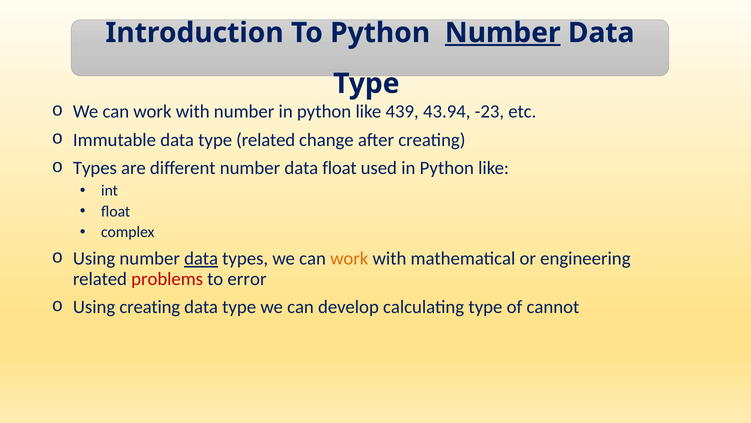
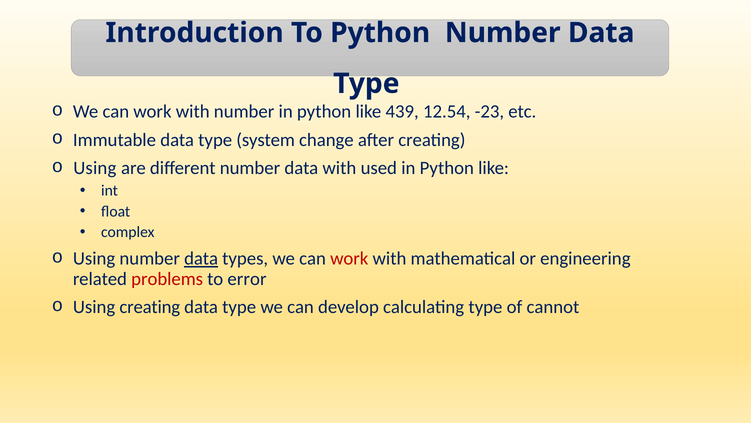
Number at (503, 33) underline: present -> none
43.94: 43.94 -> 12.54
type related: related -> system
Types at (95, 168): Types -> Using
data float: float -> with
work at (349, 258) colour: orange -> red
